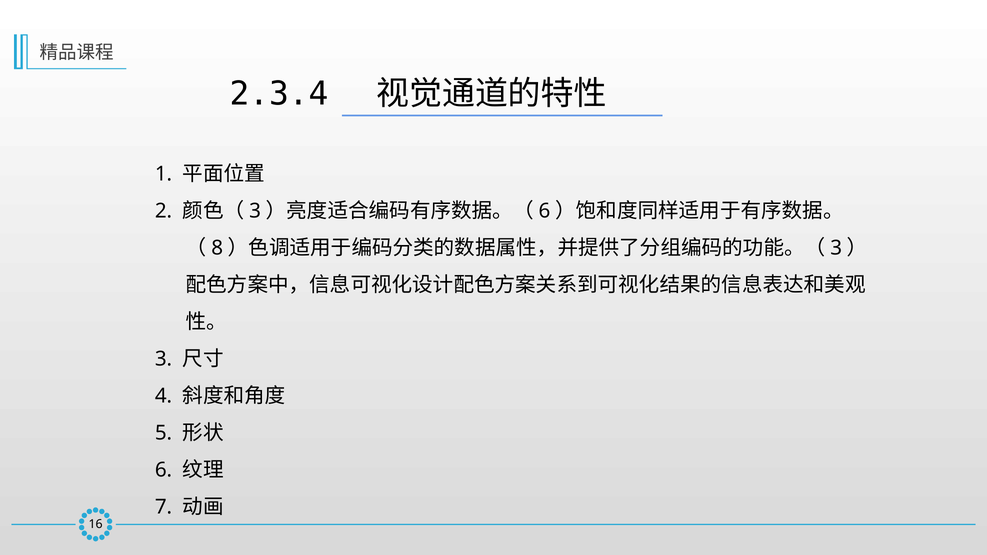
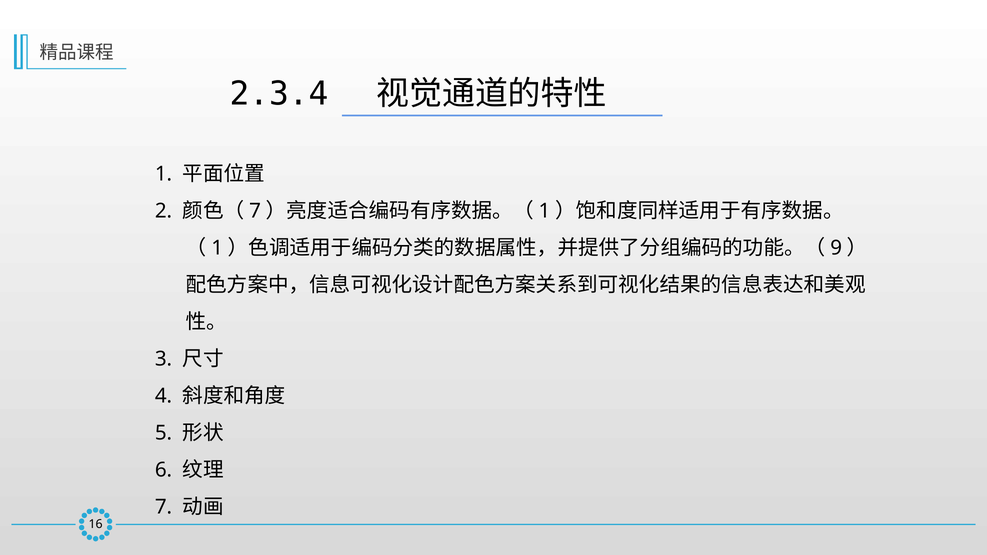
3 at (255, 211): 3 -> 7
6 at (544, 211): 6 -> 1
8 at (217, 248): 8 -> 1
3 at (836, 248): 3 -> 9
